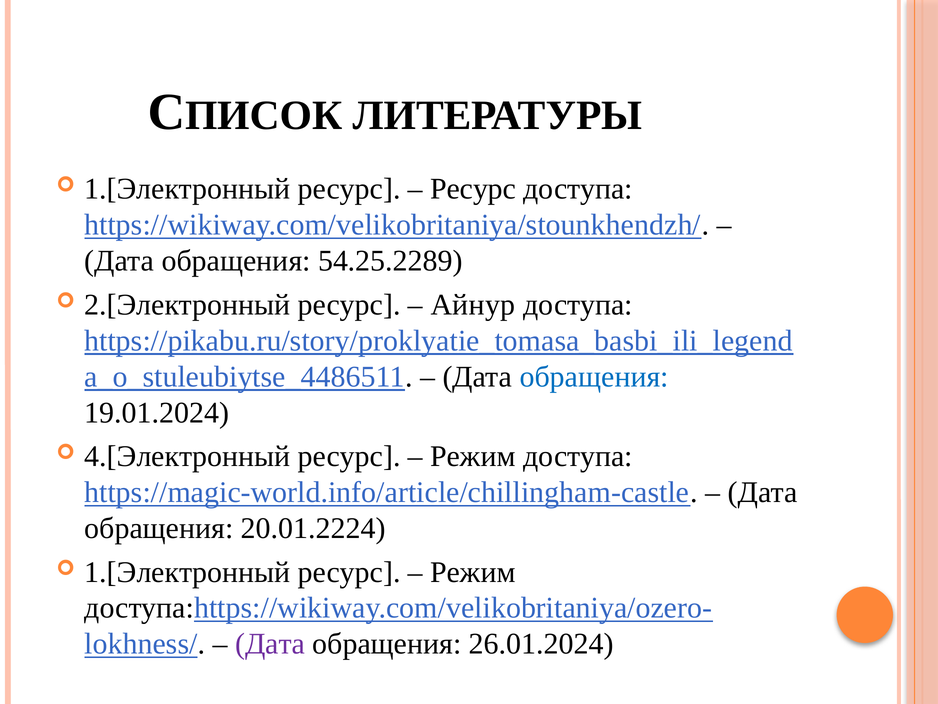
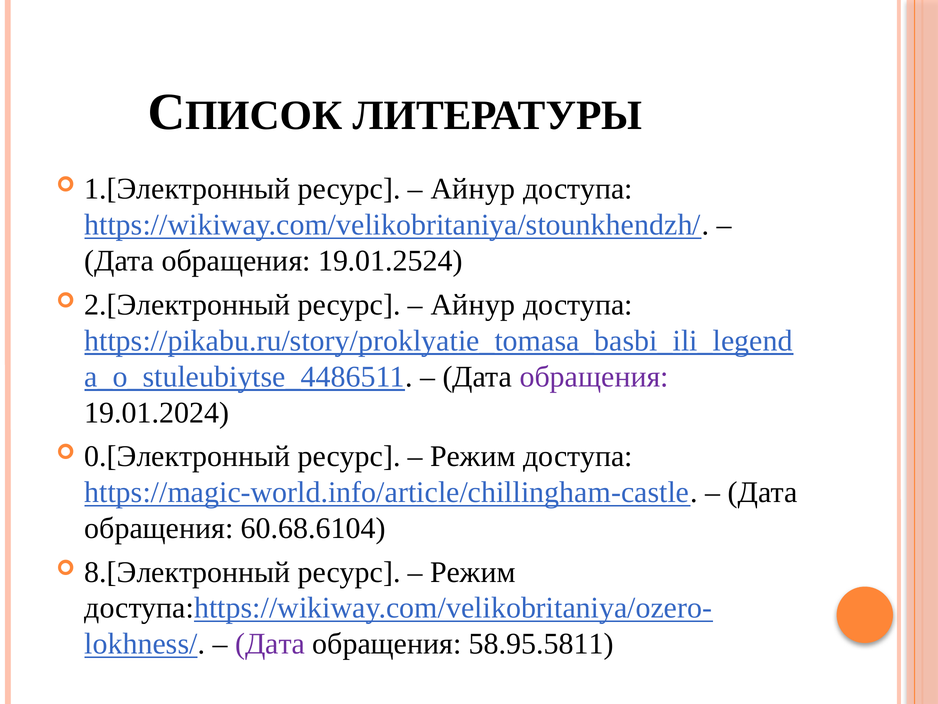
Ресурс at (473, 189): Ресурс -> Айнур
54.25.2289: 54.25.2289 -> 19.01.2524
обращения at (594, 376) colour: blue -> purple
4.[Электронный: 4.[Электронный -> 0.[Электронный
20.01.2224: 20.01.2224 -> 60.68.6104
1.[Электронный at (187, 572): 1.[Электронный -> 8.[Электронный
26.01.2024: 26.01.2024 -> 58.95.5811
